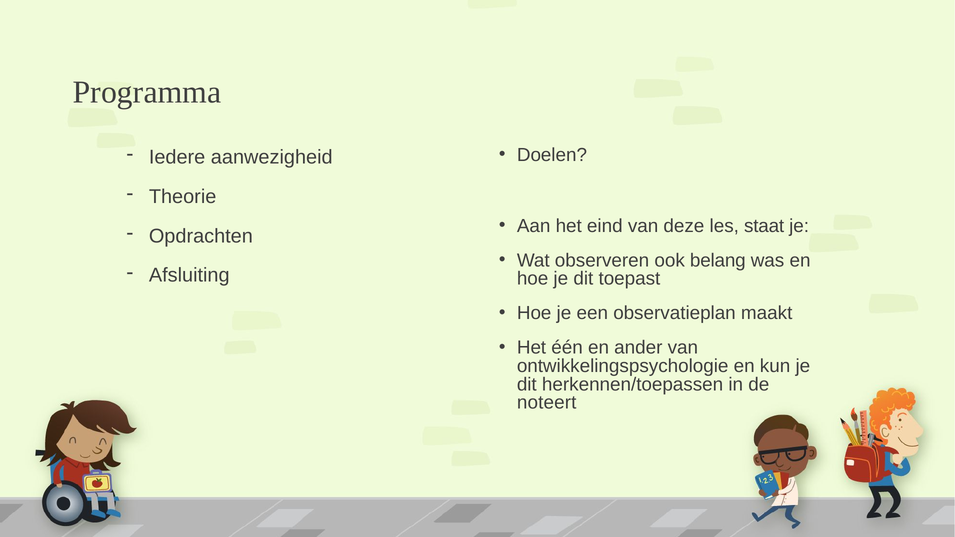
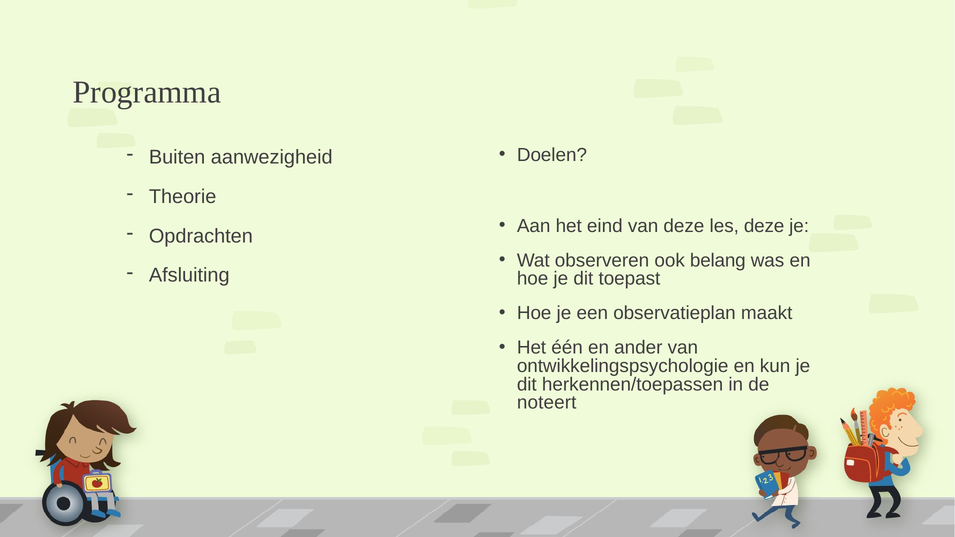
Iedere: Iedere -> Buiten
les staat: staat -> deze
